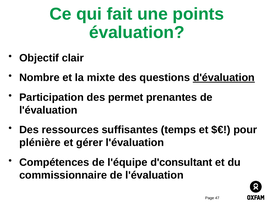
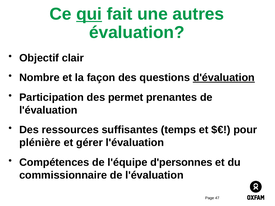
qui underline: none -> present
points: points -> autres
mixte: mixte -> façon
d'consultant: d'consultant -> d'personnes
